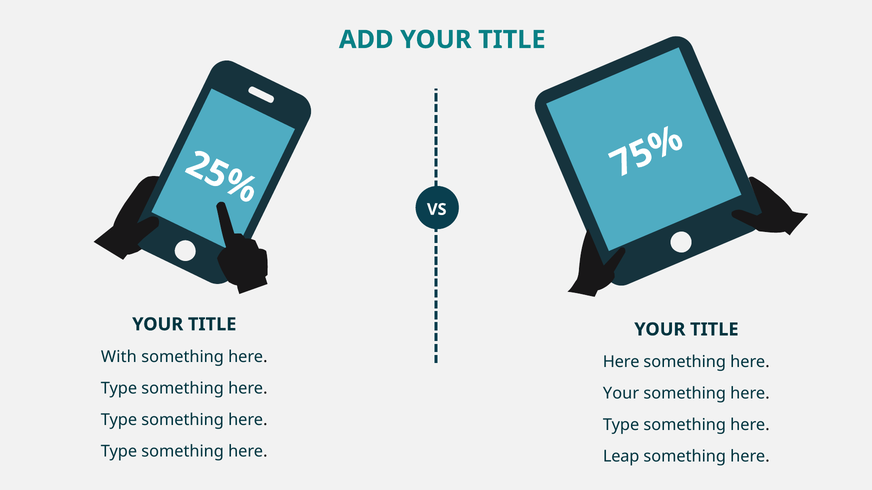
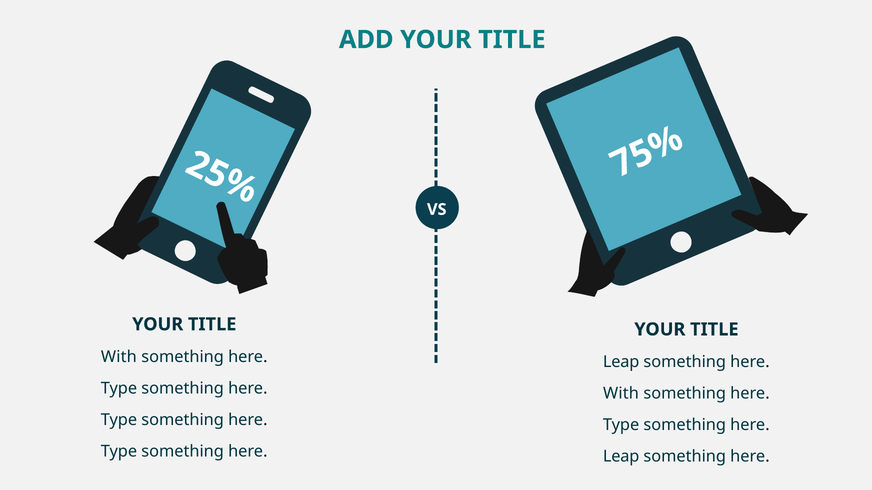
Here at (621, 362): Here -> Leap
Your at (621, 394): Your -> With
